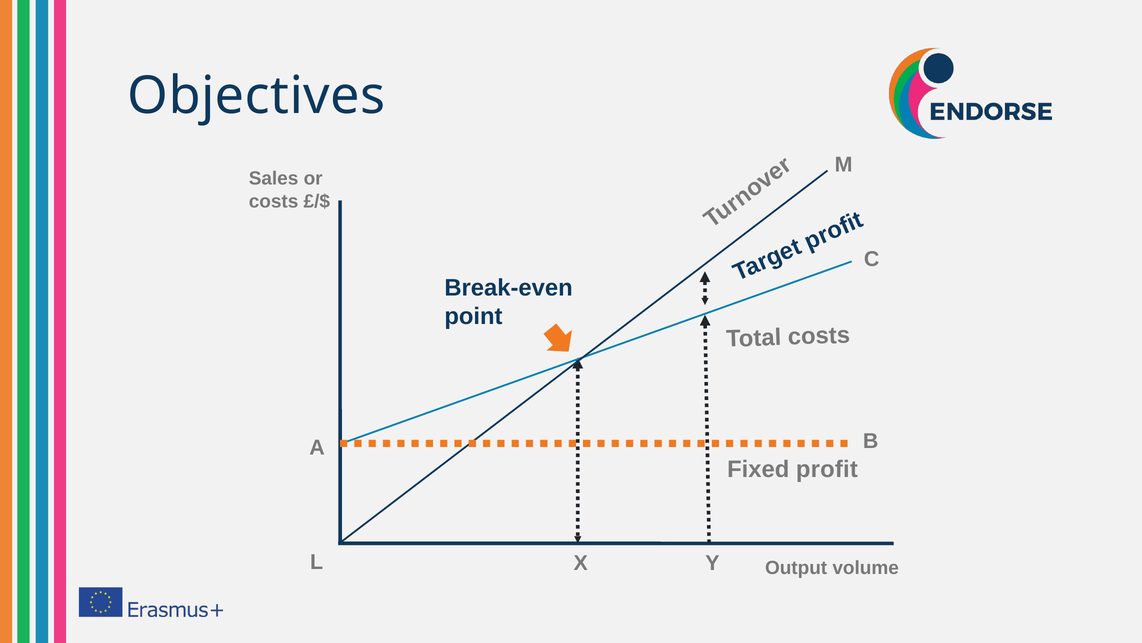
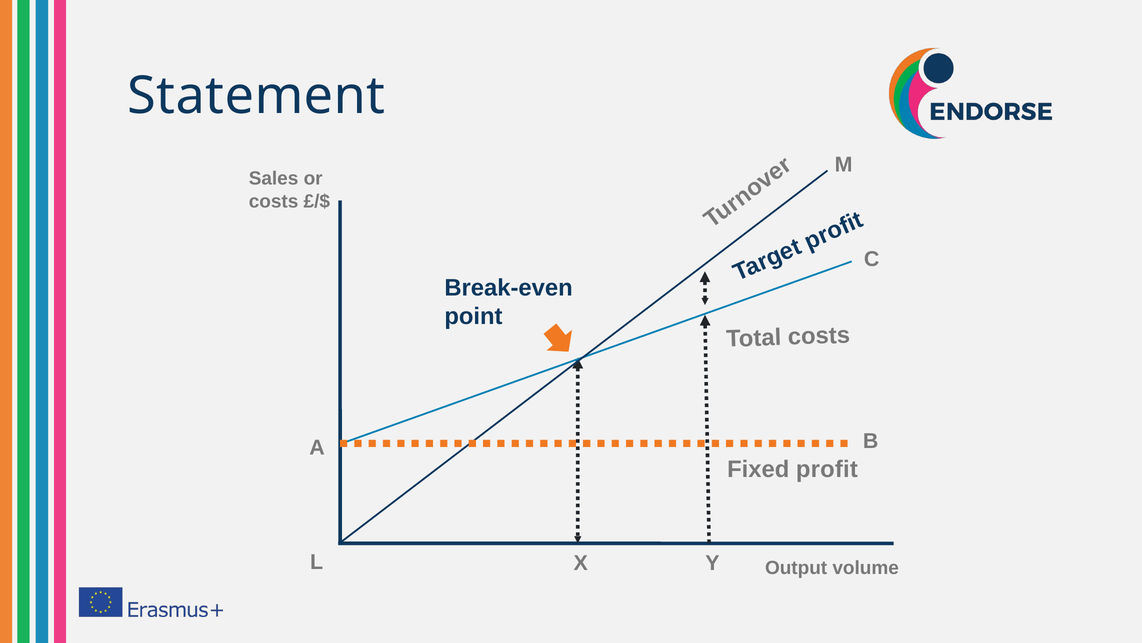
Objectives: Objectives -> Statement
